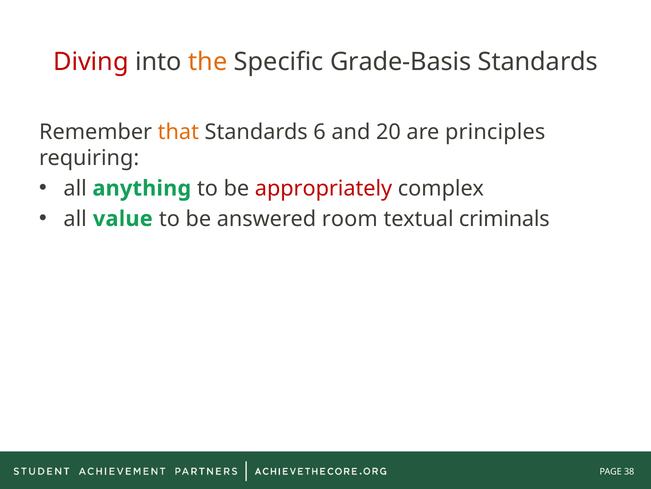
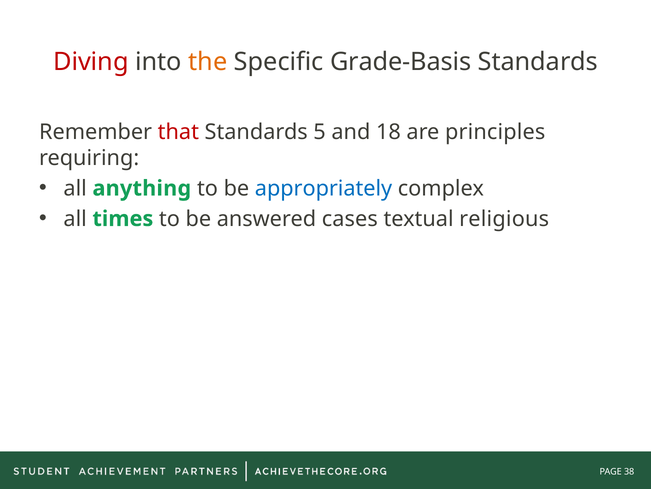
that colour: orange -> red
6: 6 -> 5
20: 20 -> 18
appropriately colour: red -> blue
value: value -> times
room: room -> cases
criminals: criminals -> religious
